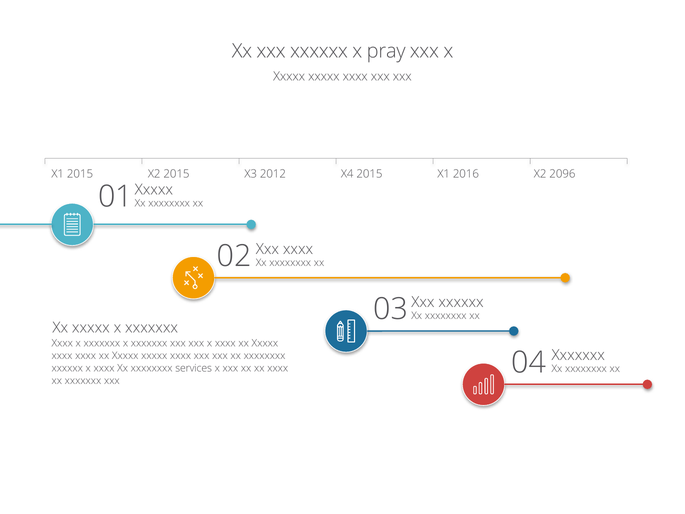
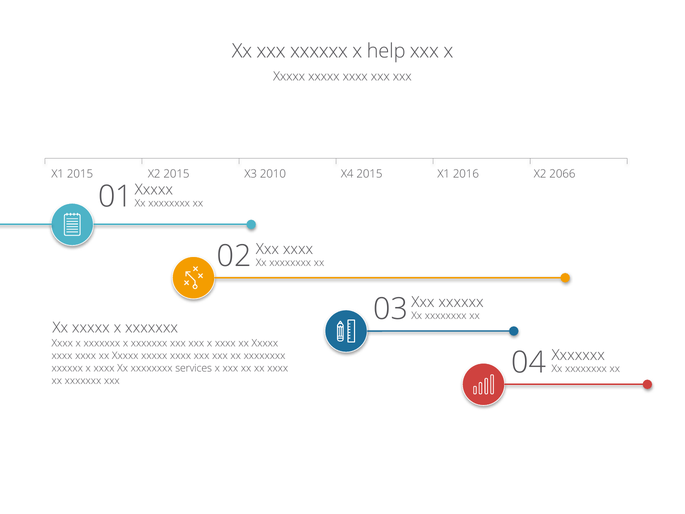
pray: pray -> help
2012: 2012 -> 2010
2096: 2096 -> 2066
